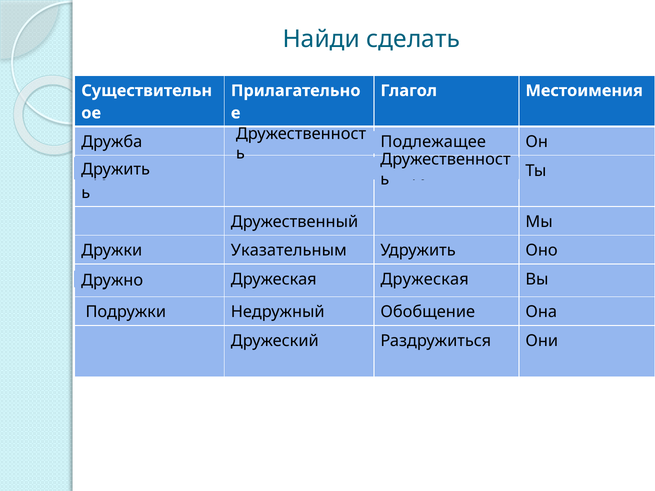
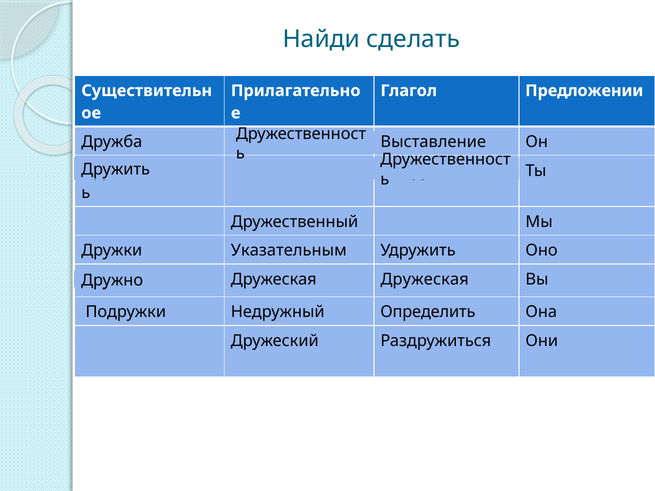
Местоимения: Местоимения -> Предложении
Подлежащее: Подлежащее -> Выставление
Обобщение: Обобщение -> Определить
